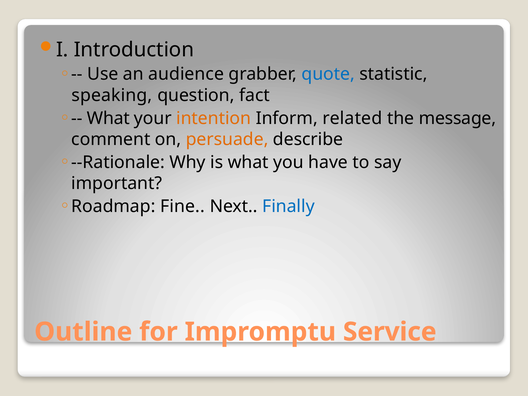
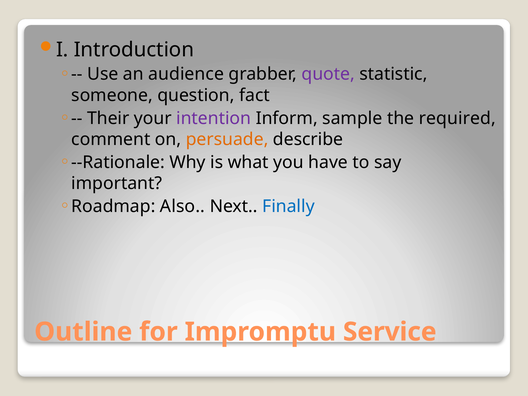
quote colour: blue -> purple
speaking: speaking -> someone
What at (108, 118): What -> Their
intention colour: orange -> purple
related: related -> sample
message: message -> required
Fine: Fine -> Also
